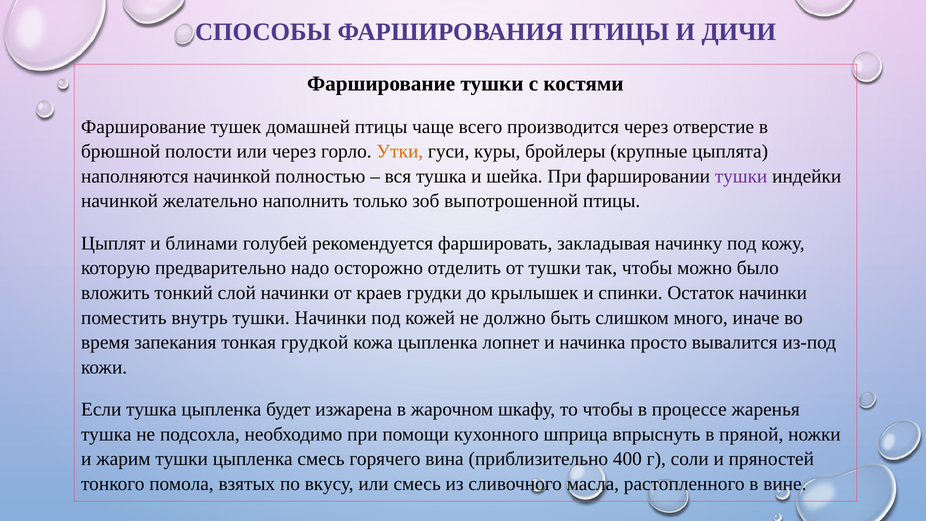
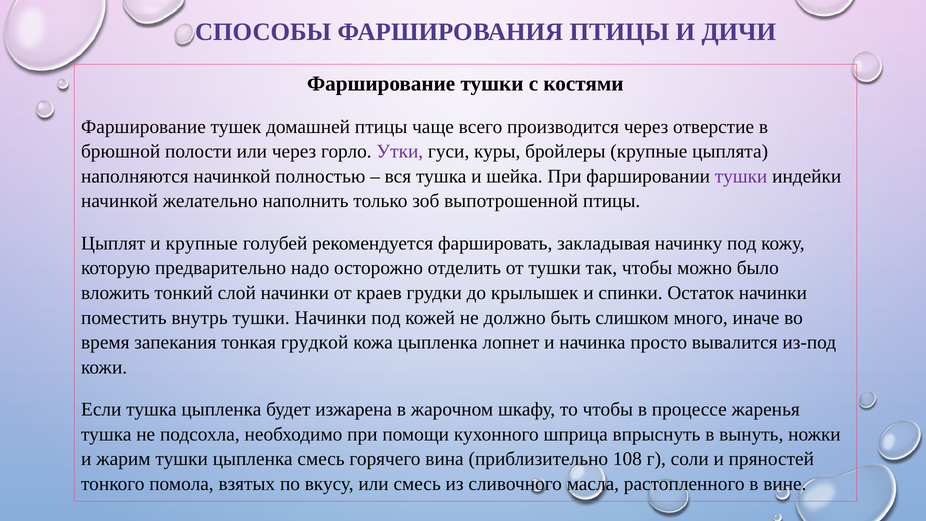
Утки colour: orange -> purple
и блинами: блинами -> крупные
пряной: пряной -> вынуть
400: 400 -> 108
